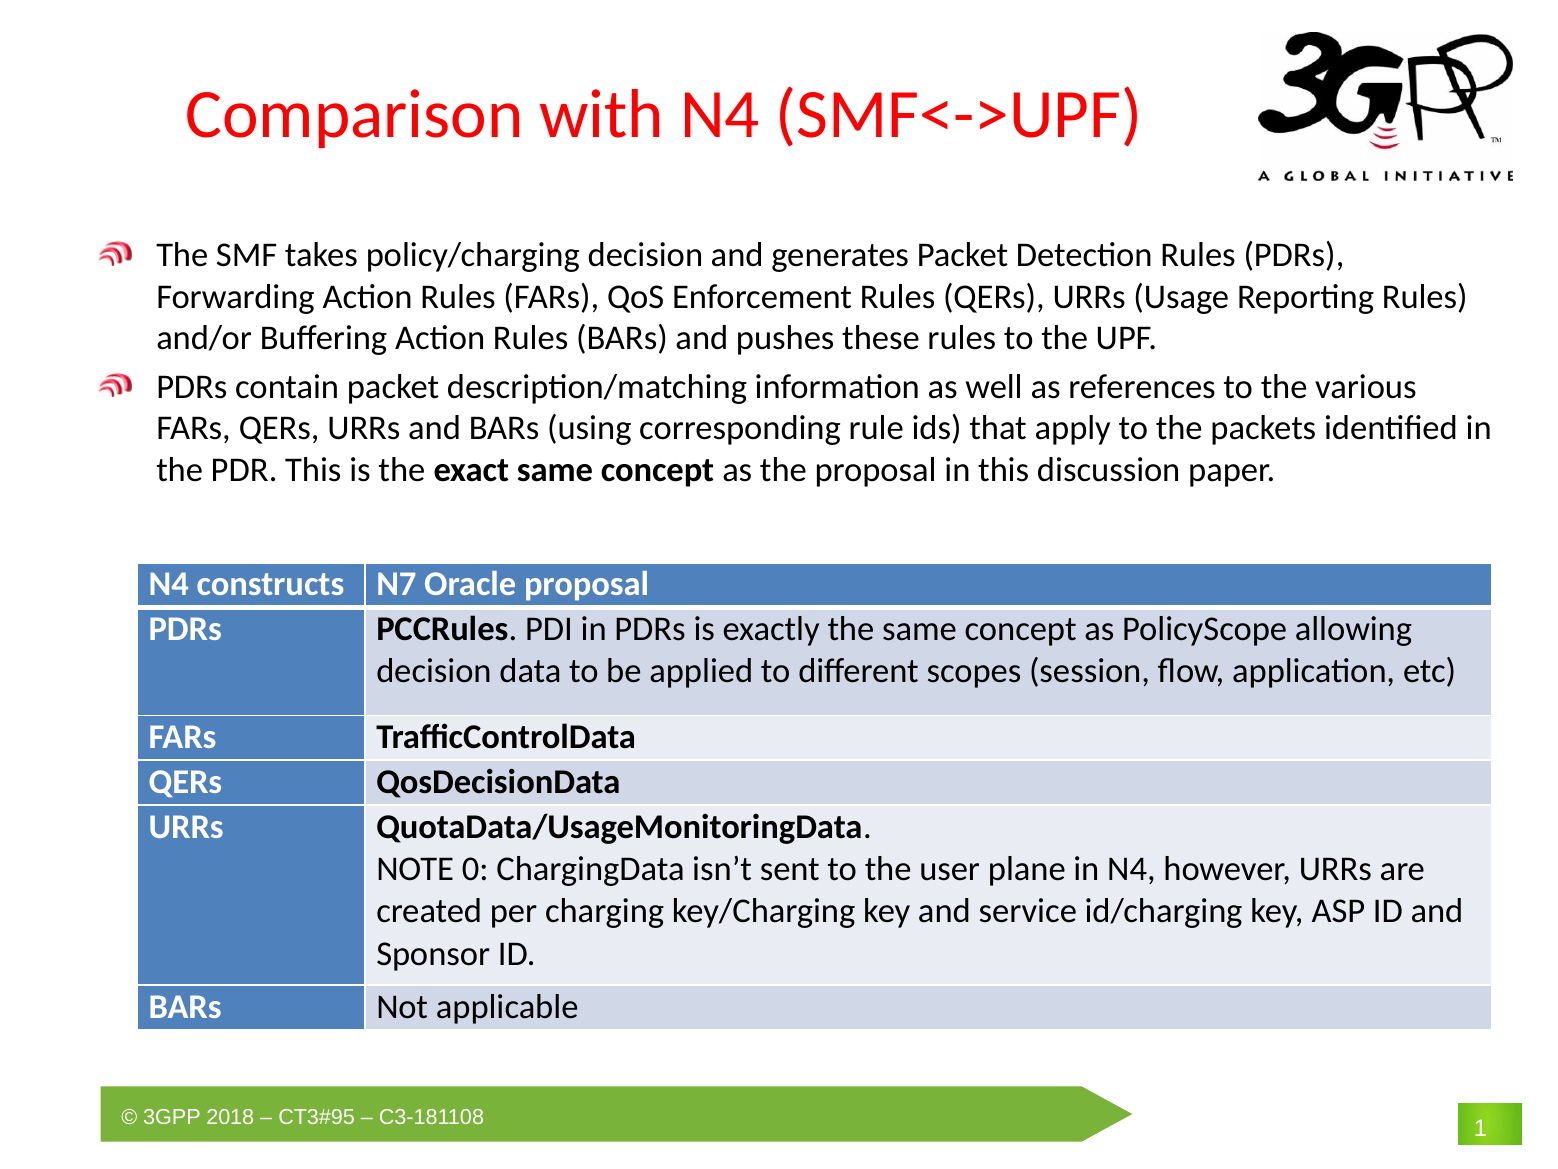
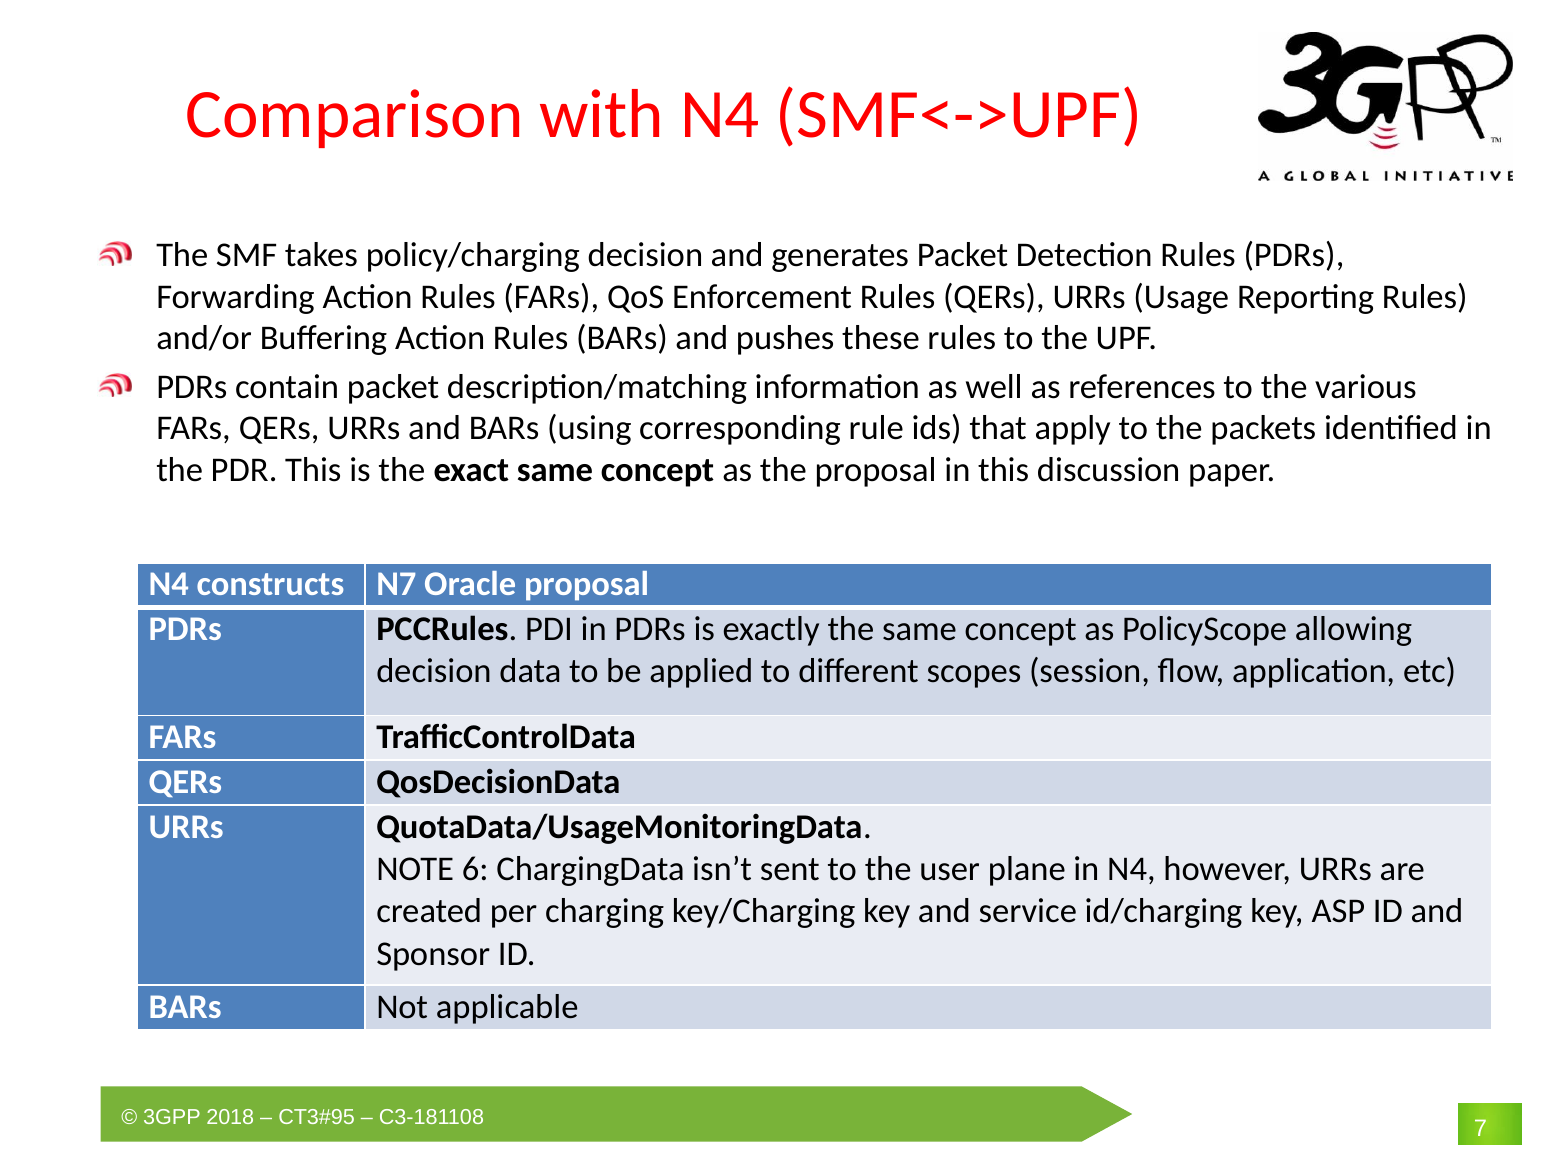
0: 0 -> 6
1: 1 -> 7
